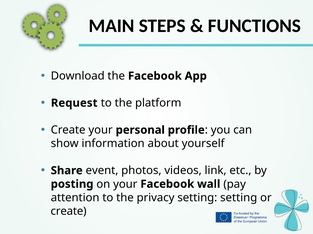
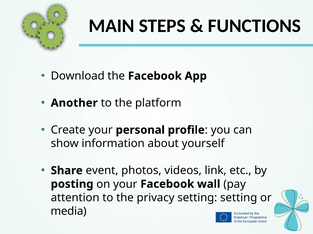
Request: Request -> Another
create at (69, 212): create -> media
